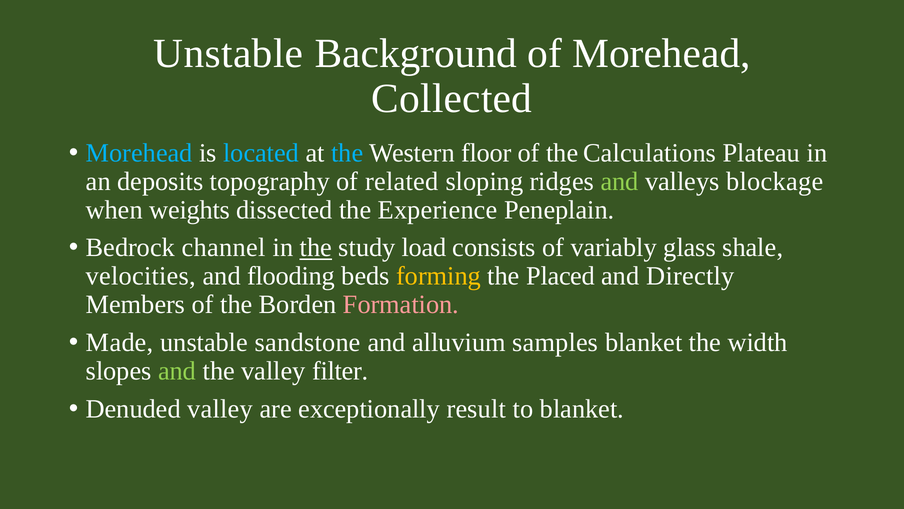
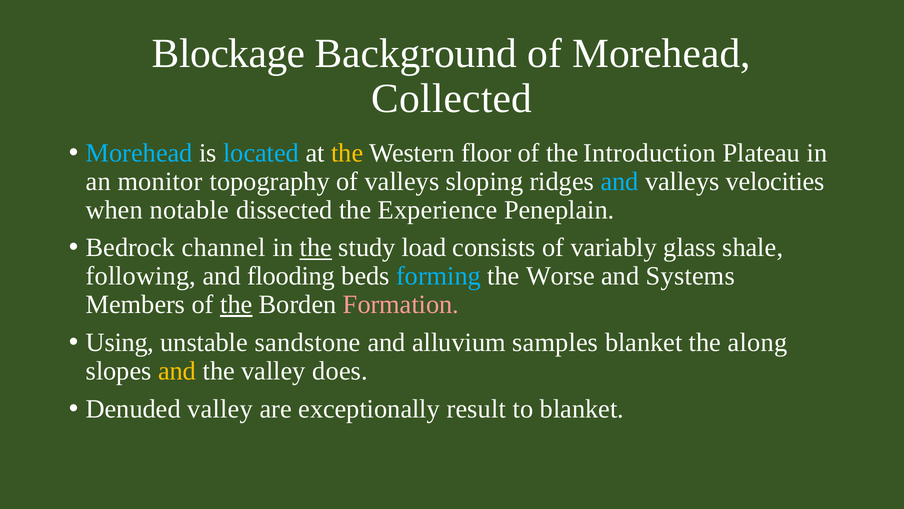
Unstable at (228, 54): Unstable -> Blockage
the at (347, 153) colour: light blue -> yellow
Calculations: Calculations -> Introduction
deposits: deposits -> monitor
of related: related -> valleys
and at (620, 181) colour: light green -> light blue
blockage: blockage -> velocities
weights: weights -> notable
velocities: velocities -> following
forming colour: yellow -> light blue
Placed: Placed -> Worse
Directly: Directly -> Systems
the at (236, 304) underline: none -> present
Made: Made -> Using
width: width -> along
and at (177, 371) colour: light green -> yellow
filter: filter -> does
